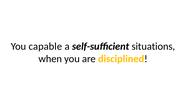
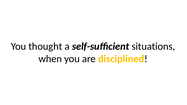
capable: capable -> thought
